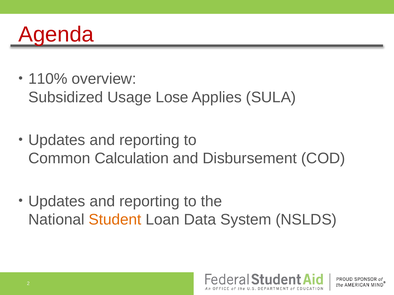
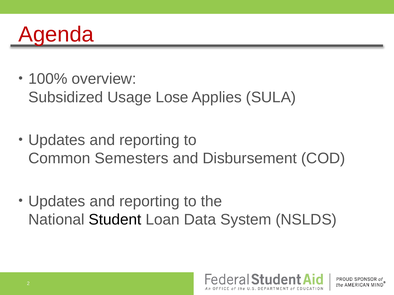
110%: 110% -> 100%
Calculation: Calculation -> Semesters
Student colour: orange -> black
